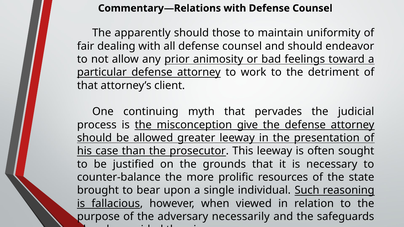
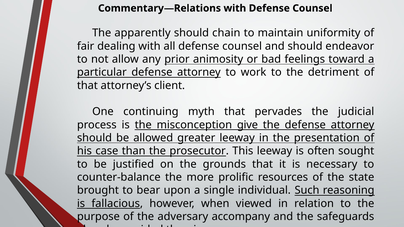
those: those -> chain
necessarily: necessarily -> accompany
